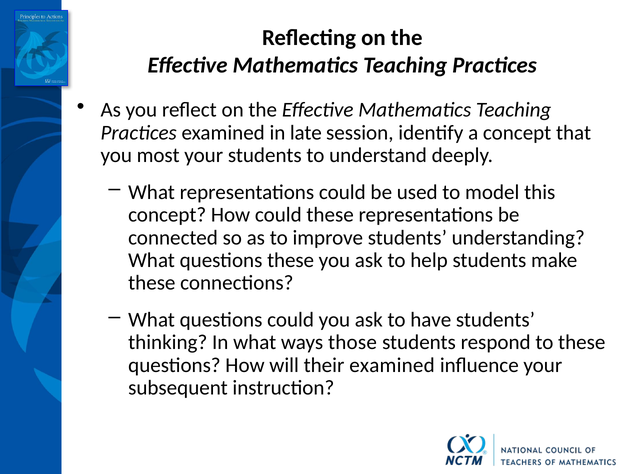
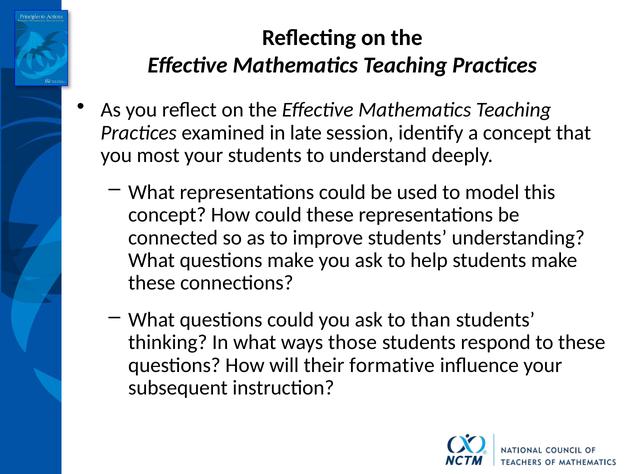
questions these: these -> make
have: have -> than
their examined: examined -> formative
